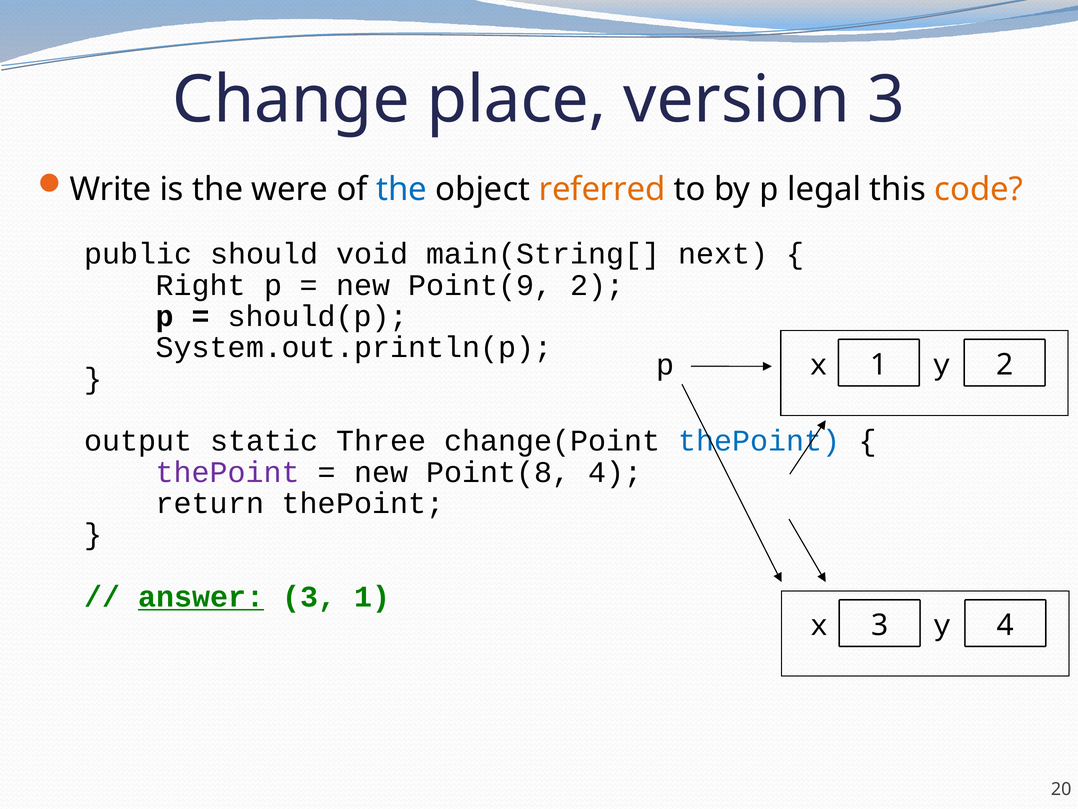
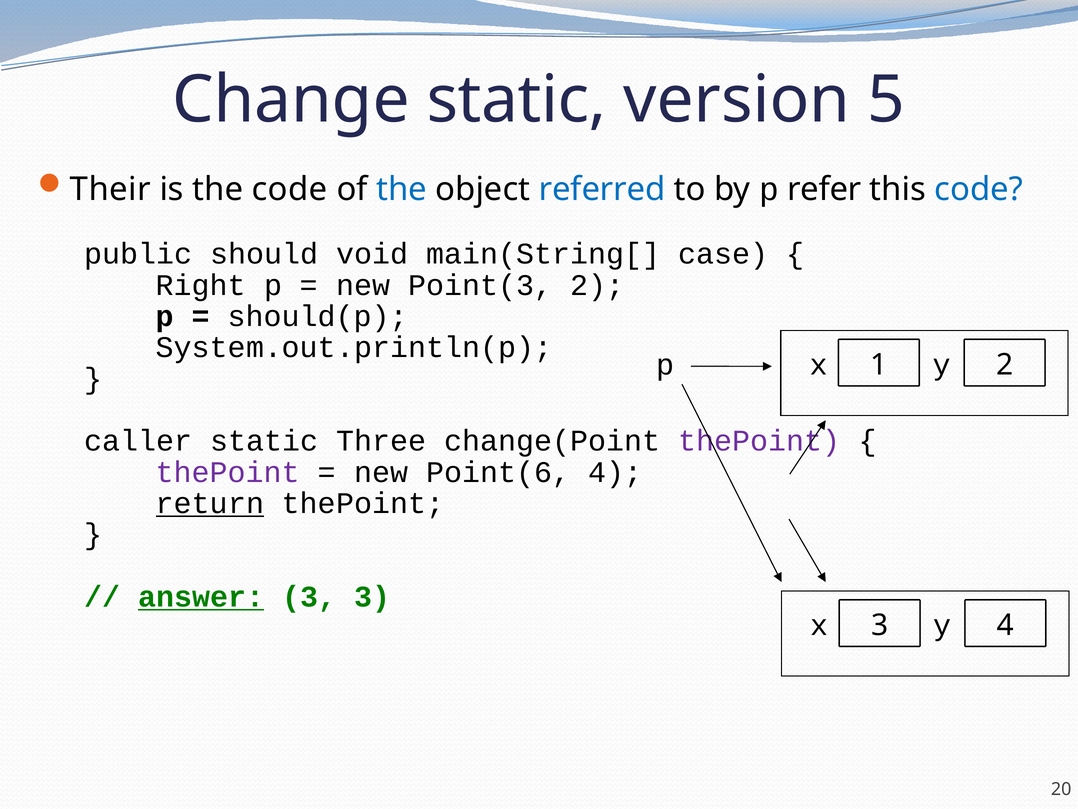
Change place: place -> static
version 3: 3 -> 5
Write: Write -> Their
the were: were -> code
referred colour: orange -> blue
legal: legal -> refer
code at (979, 189) colour: orange -> blue
next: next -> case
Point(9: Point(9 -> Point(3
output: output -> caller
thePoint at (759, 441) colour: blue -> purple
Point(8: Point(8 -> Point(6
return underline: none -> present
3 1: 1 -> 3
